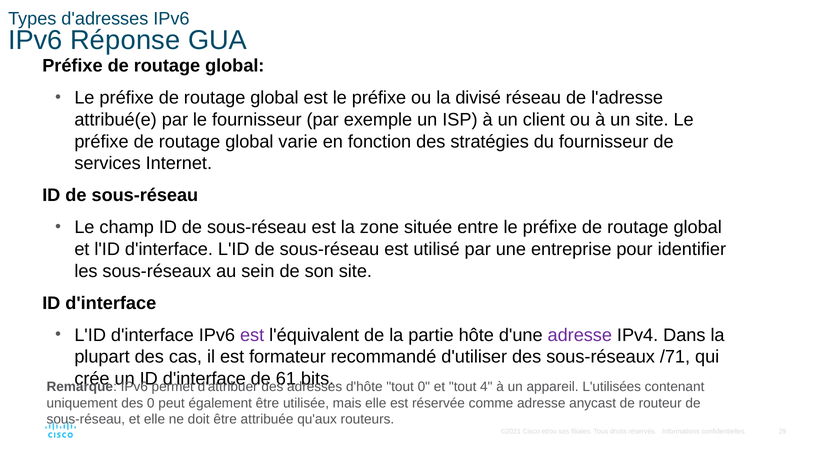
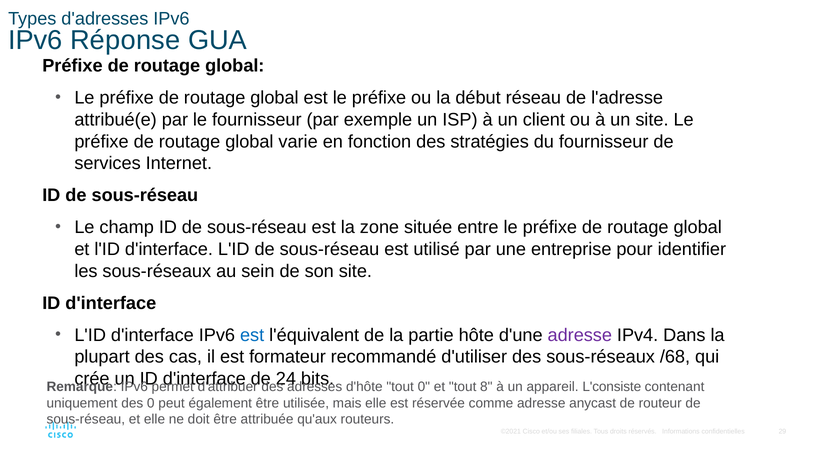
divisé: divisé -> début
est at (252, 335) colour: purple -> blue
/71: /71 -> /68
61: 61 -> 24
4: 4 -> 8
L'utilisées: L'utilisées -> L'consiste
